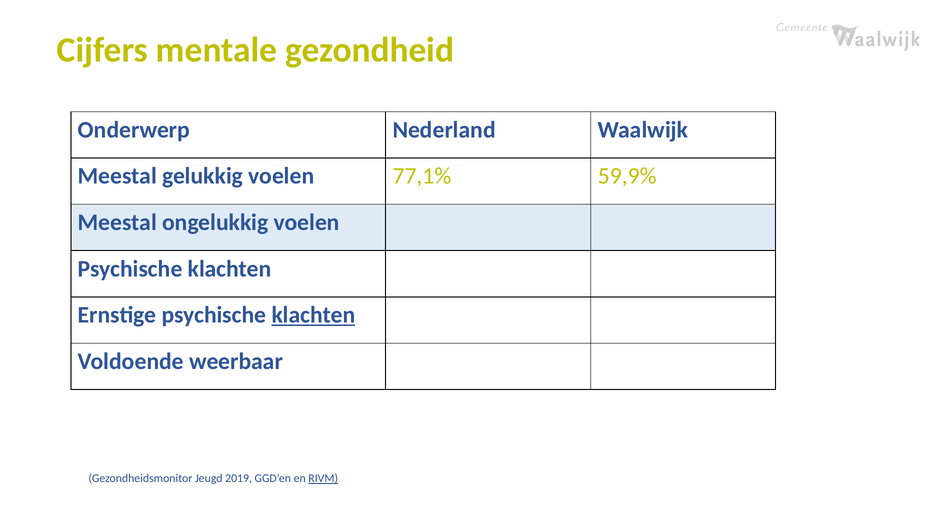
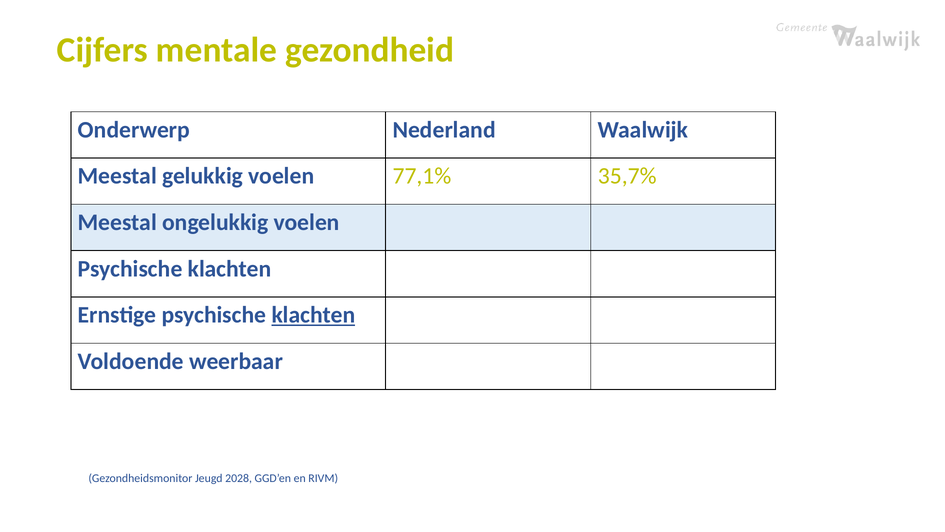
59,9%: 59,9% -> 35,7%
2019: 2019 -> 2028
RIVM underline: present -> none
